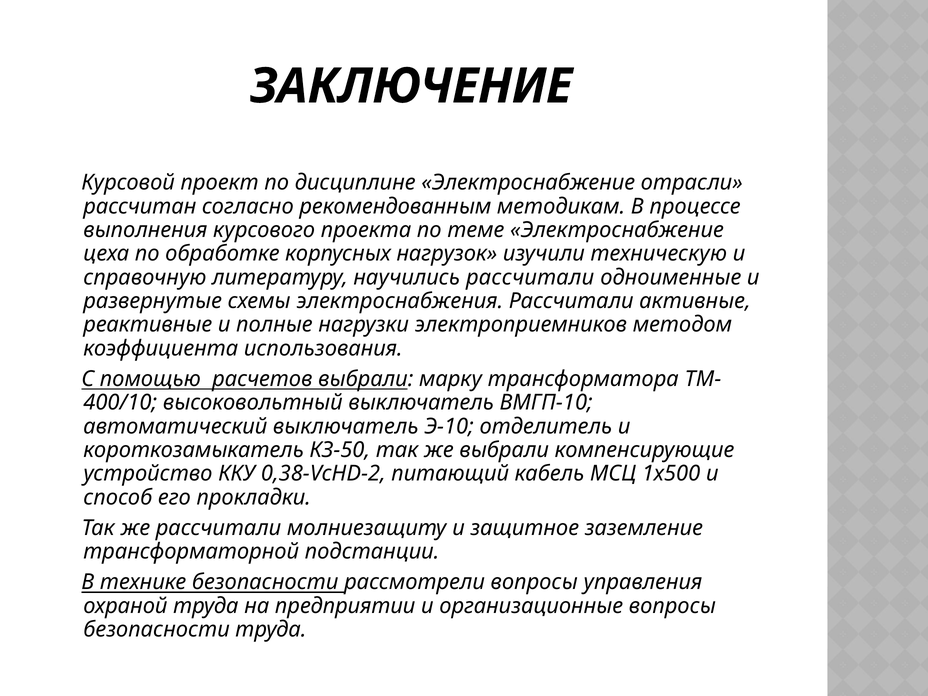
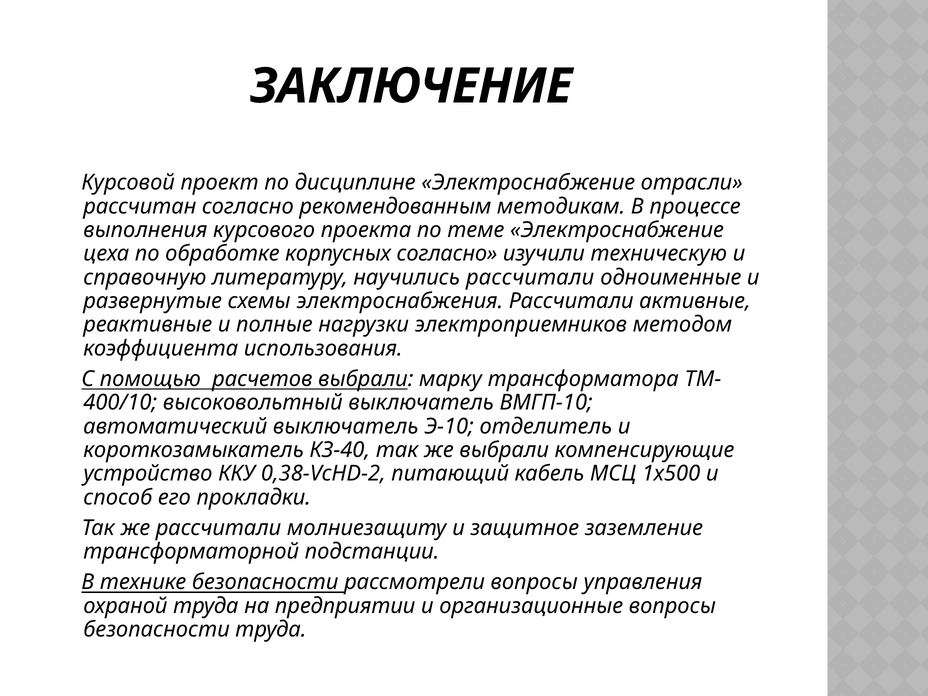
корпусных нагрузок: нагрузок -> согласно
КЗ-50: КЗ-50 -> КЗ-40
